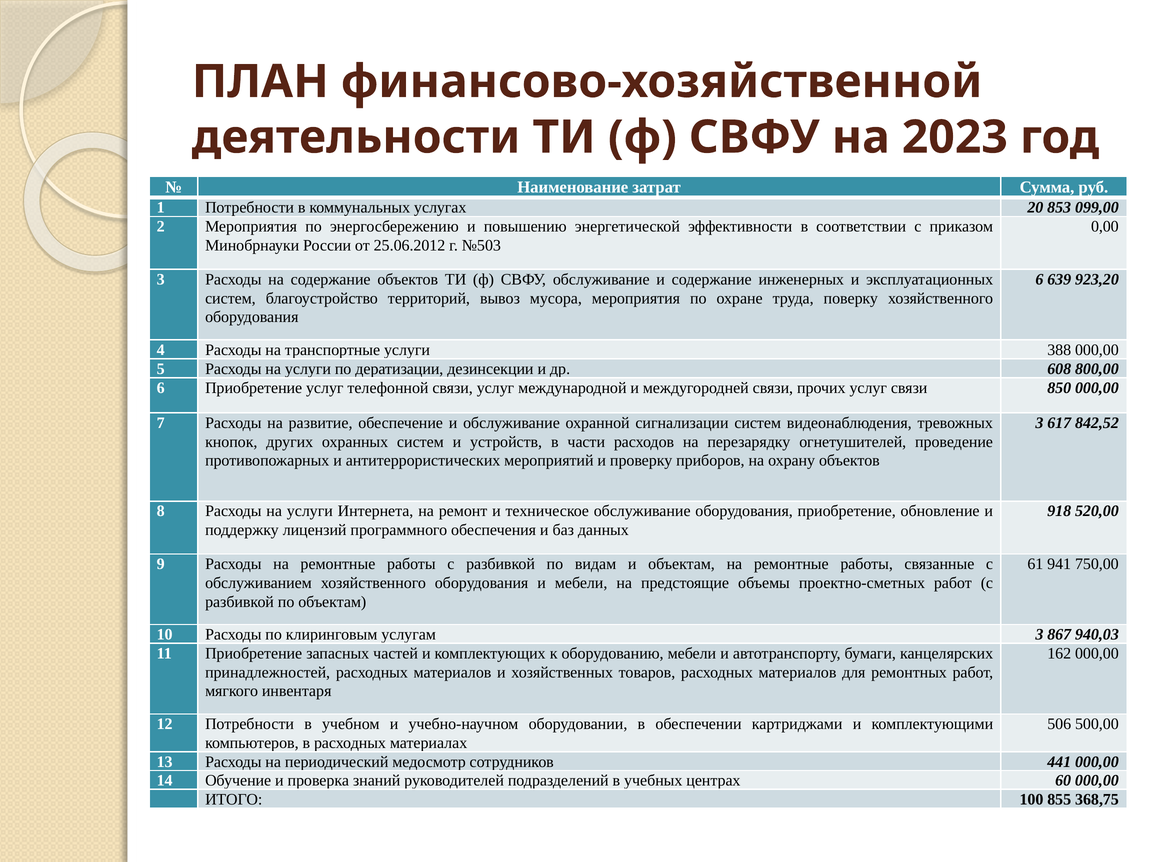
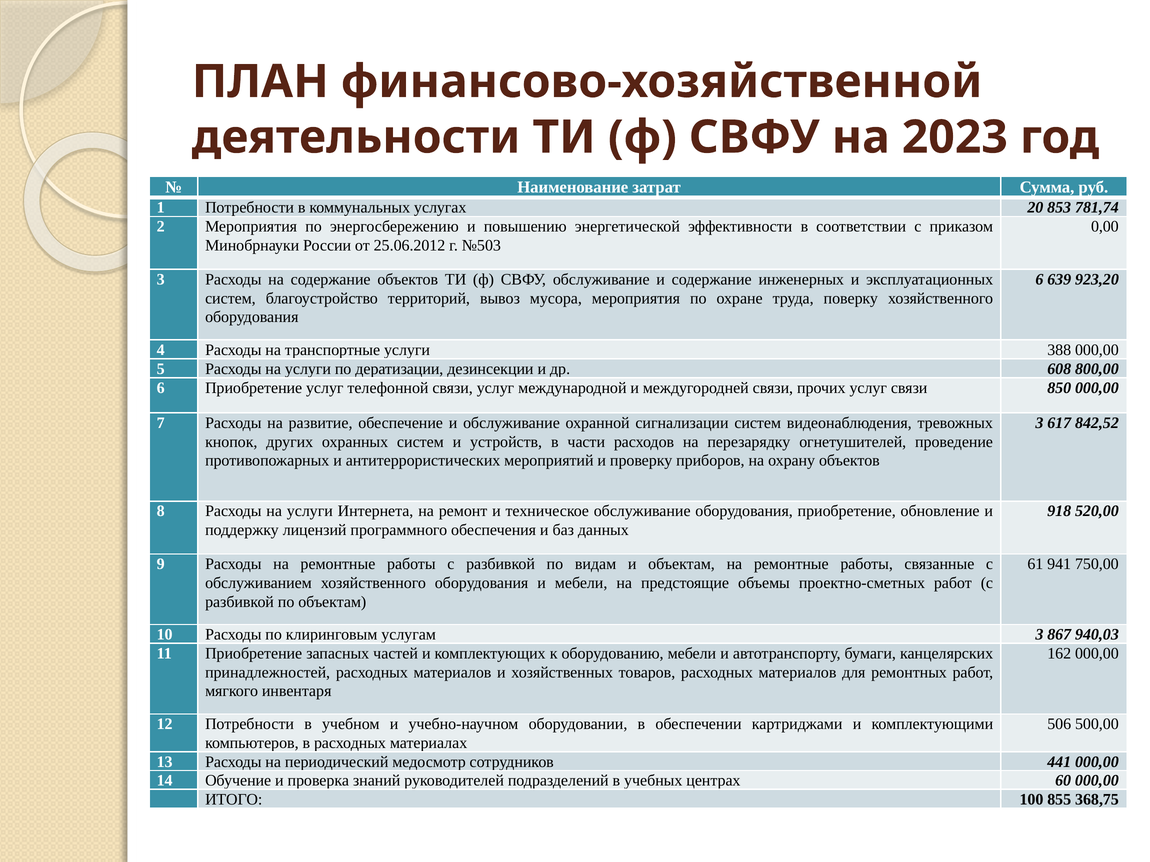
099,00: 099,00 -> 781,74
